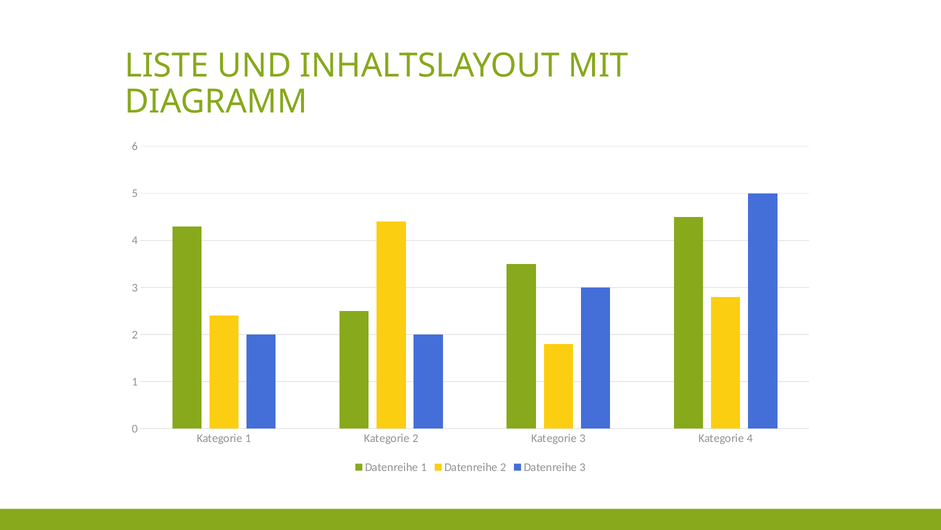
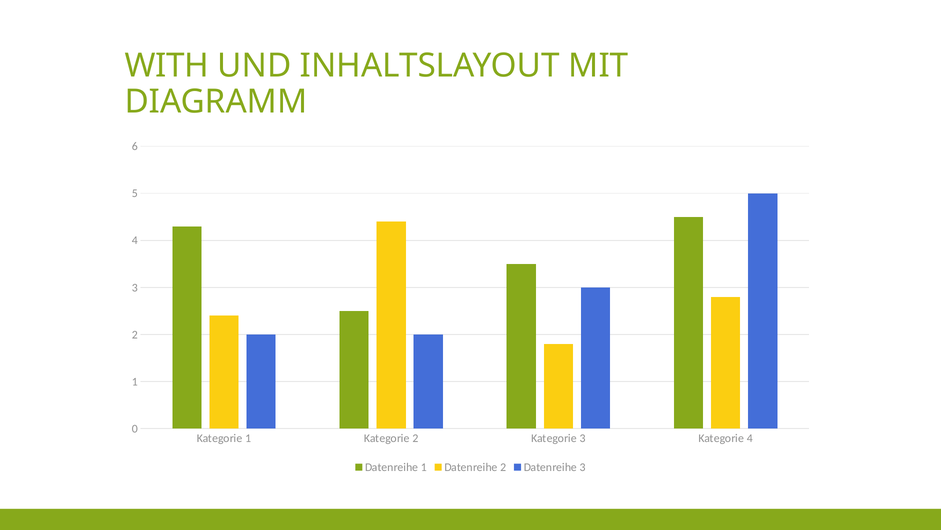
LISTE: LISTE -> WITH
